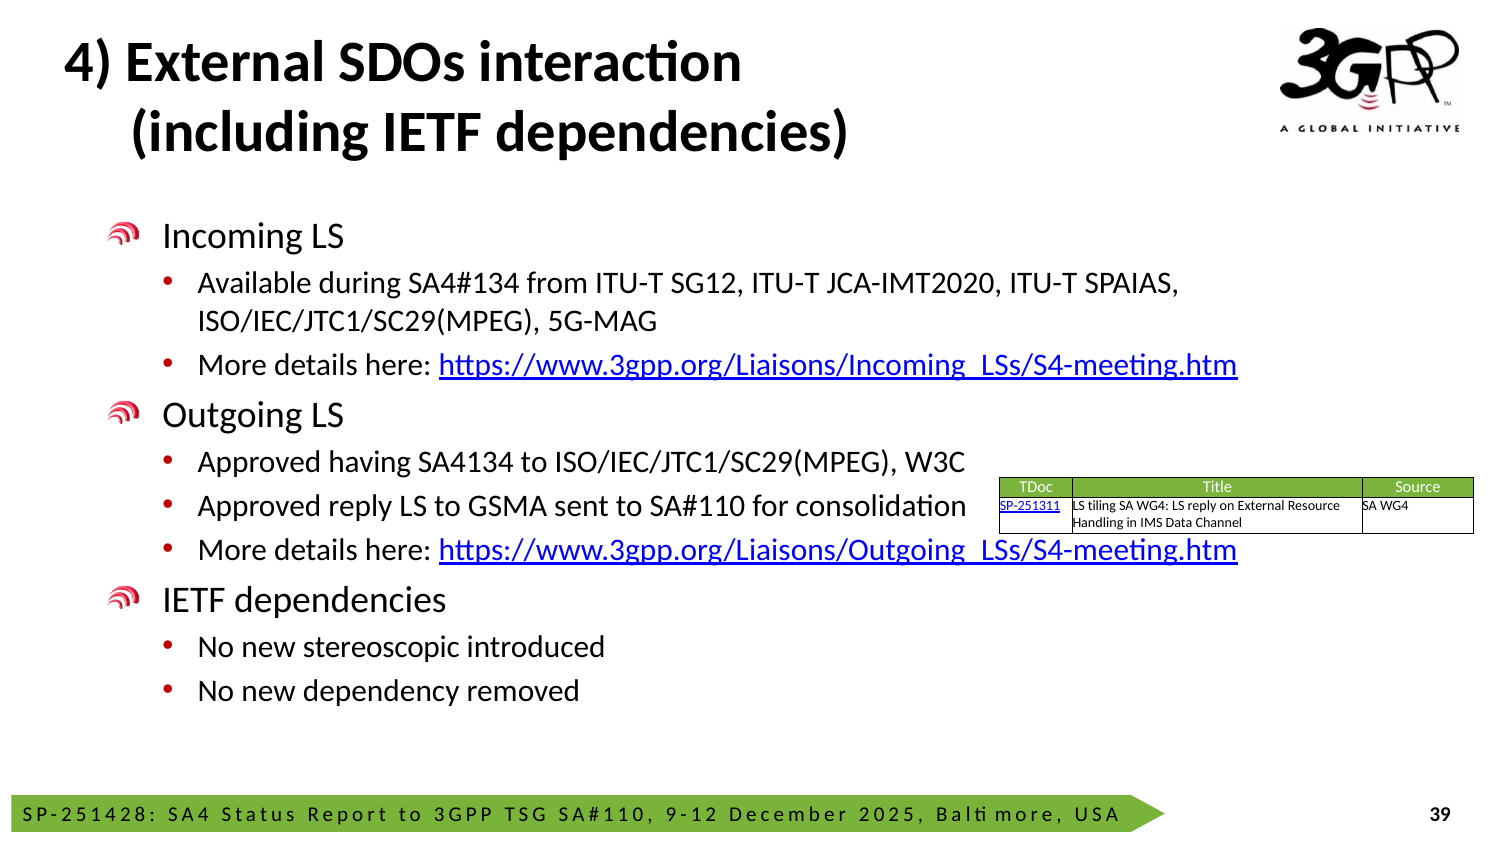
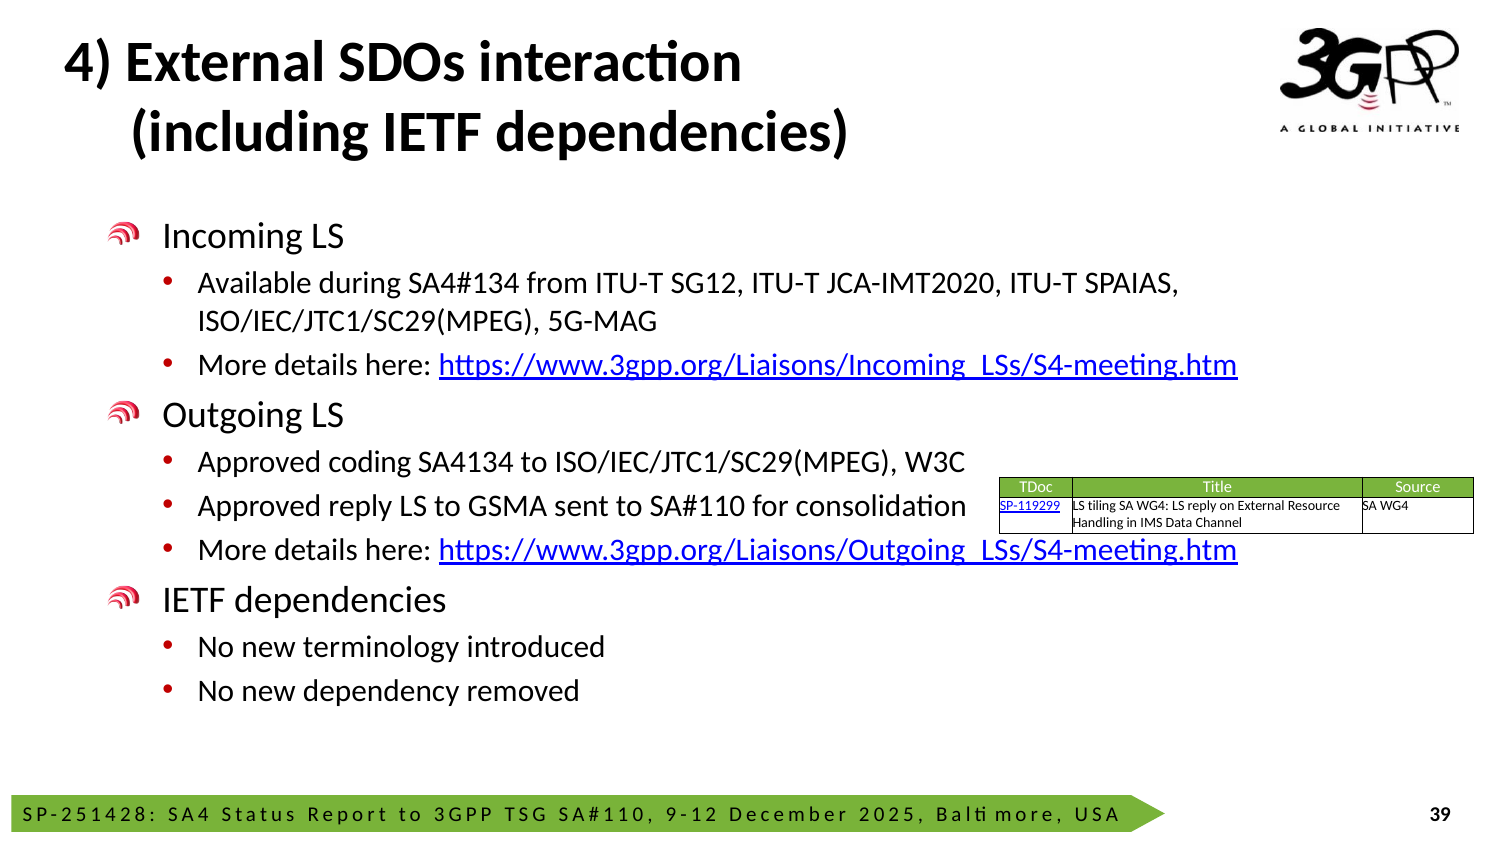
having: having -> coding
SP-251311: SP-251311 -> SP-119299
stereoscopic: stereoscopic -> terminology
